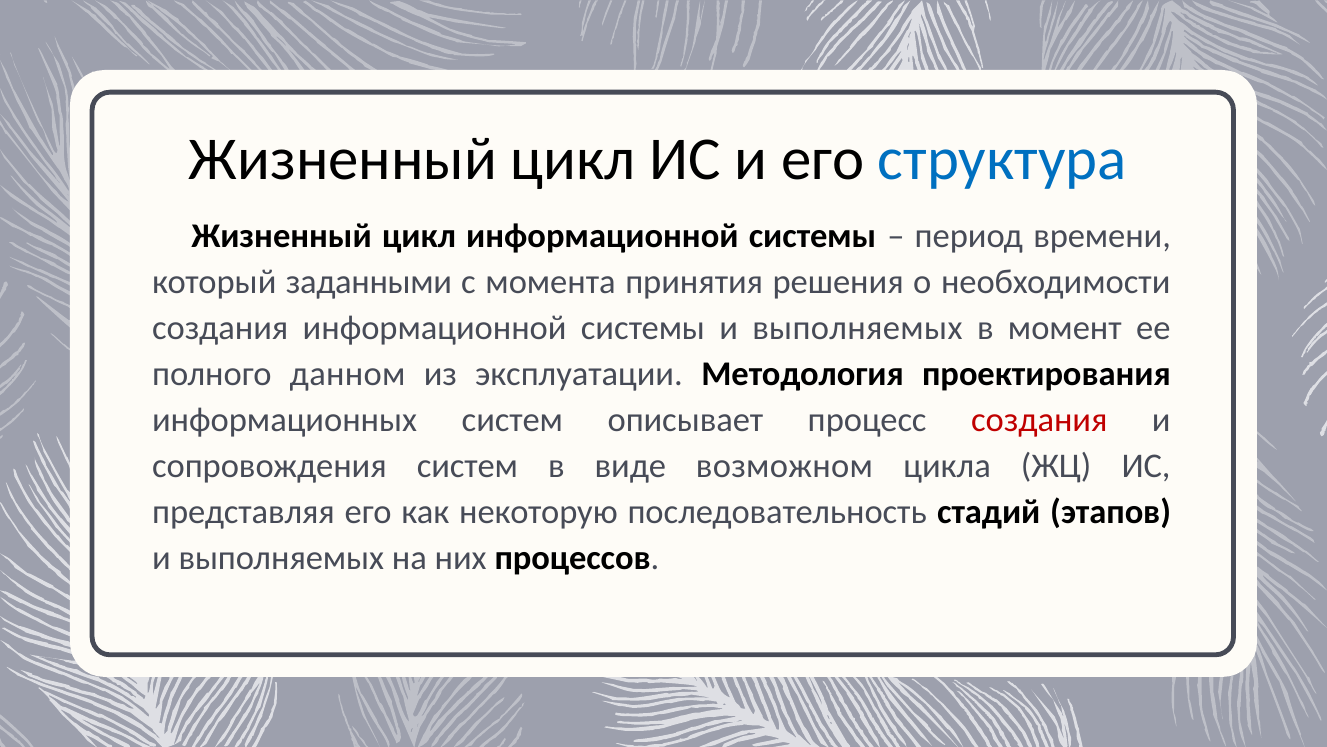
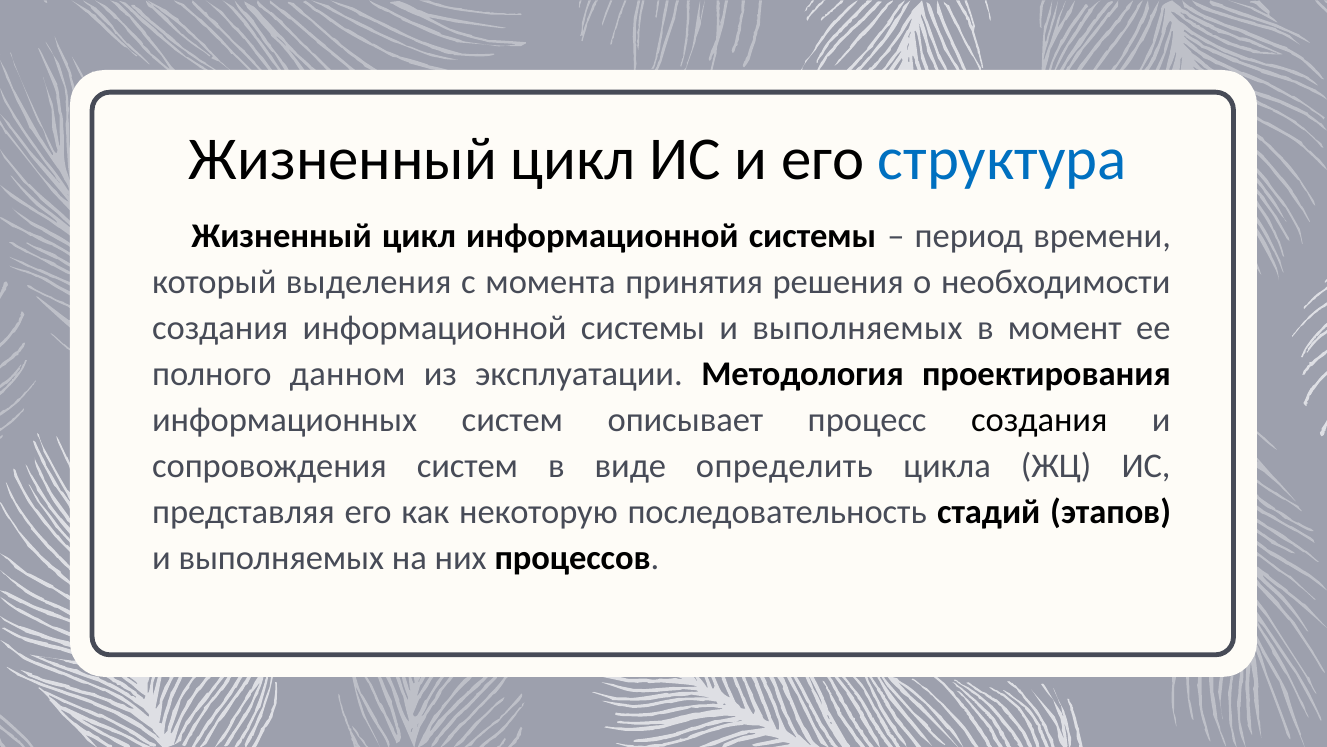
заданными: заданными -> выделения
создания at (1039, 420) colour: red -> black
возможном: возможном -> определить
